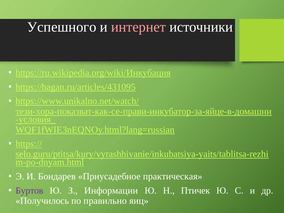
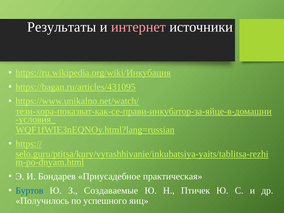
Успешного: Успешного -> Результаты
Буртов colour: purple -> blue
Информации: Информации -> Создаваемые
правильно: правильно -> успешного
